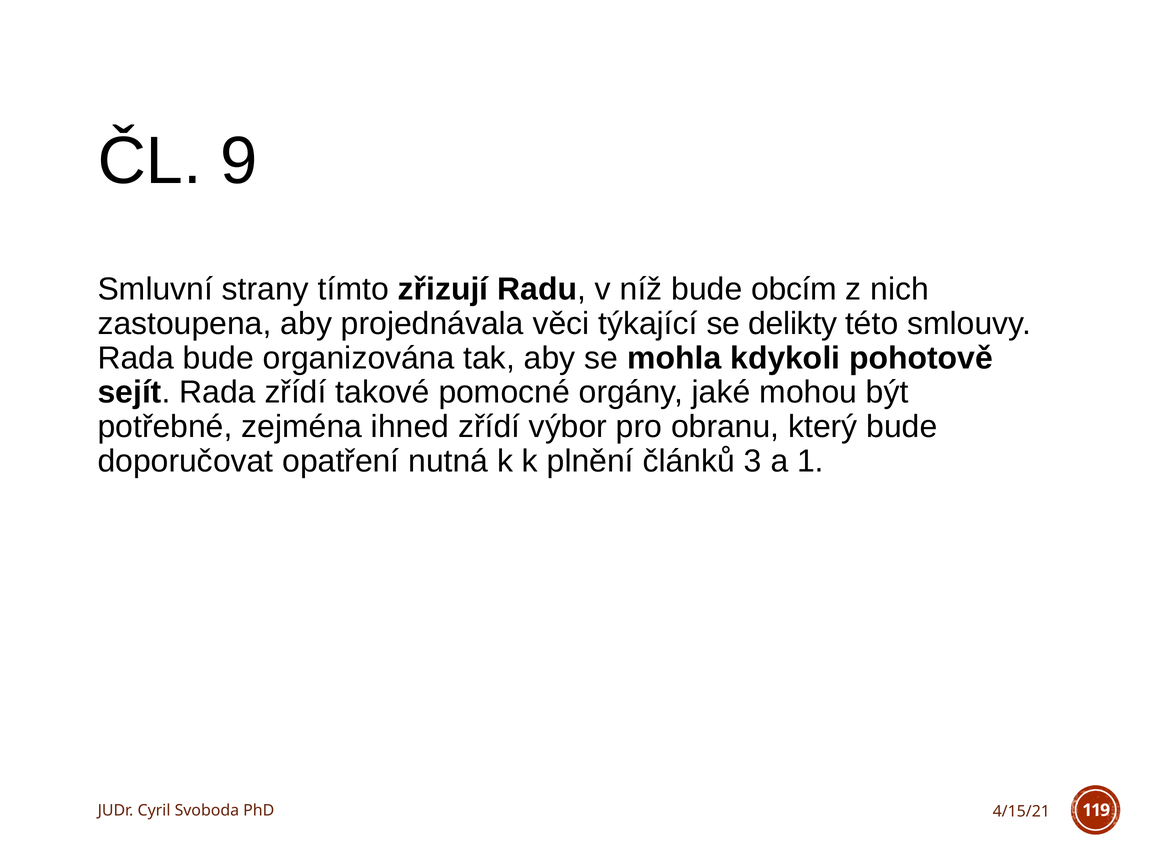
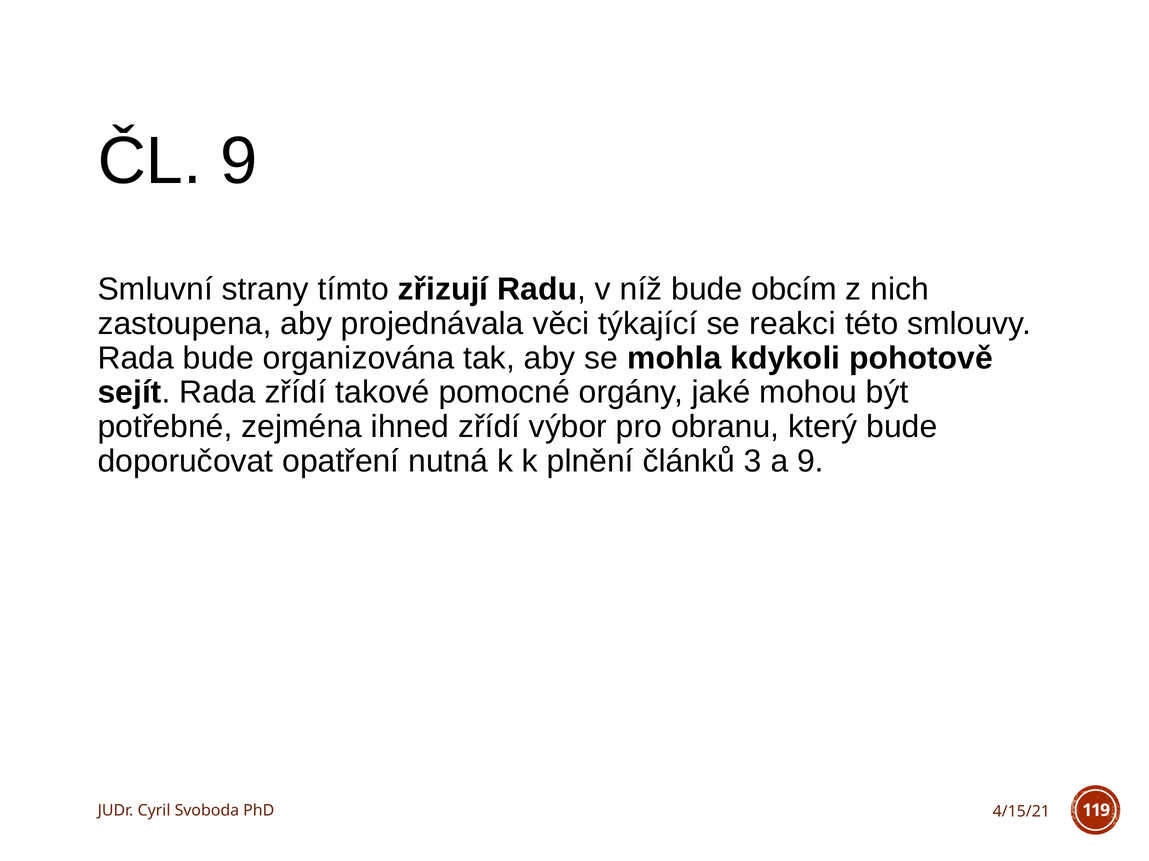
delikty: delikty -> reakci
a 1: 1 -> 9
